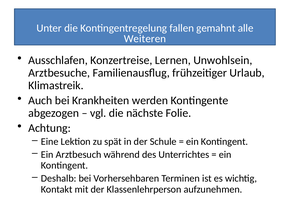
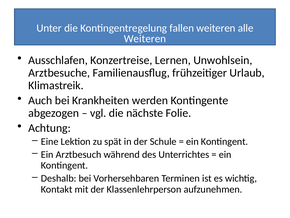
fallen gemahnt: gemahnt -> weiteren
